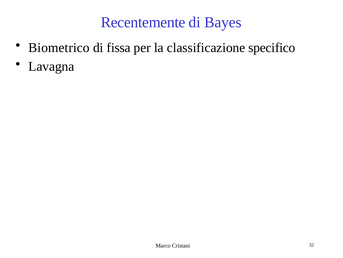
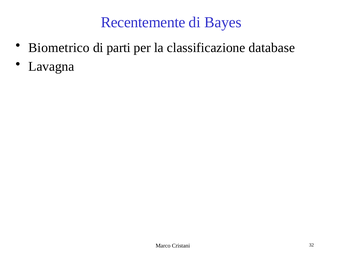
fissa: fissa -> parti
specifico: specifico -> database
